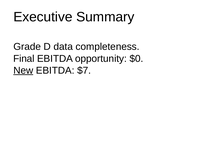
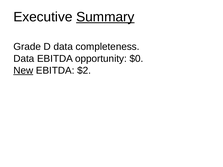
Summary underline: none -> present
Final at (24, 59): Final -> Data
$7: $7 -> $2
